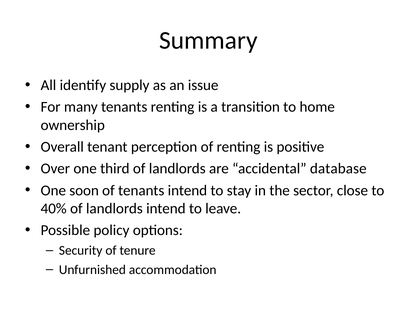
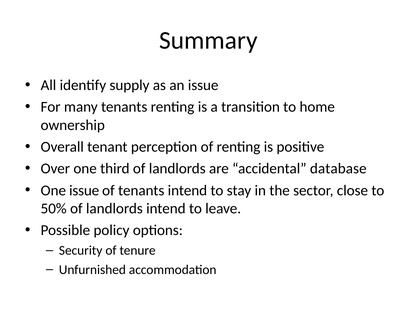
One soon: soon -> issue
40%: 40% -> 50%
